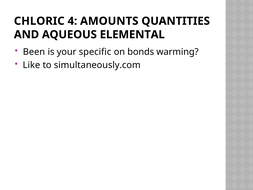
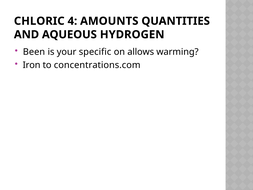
ELEMENTAL: ELEMENTAL -> HYDROGEN
bonds: bonds -> allows
Like: Like -> Iron
simultaneously.com: simultaneously.com -> concentrations.com
